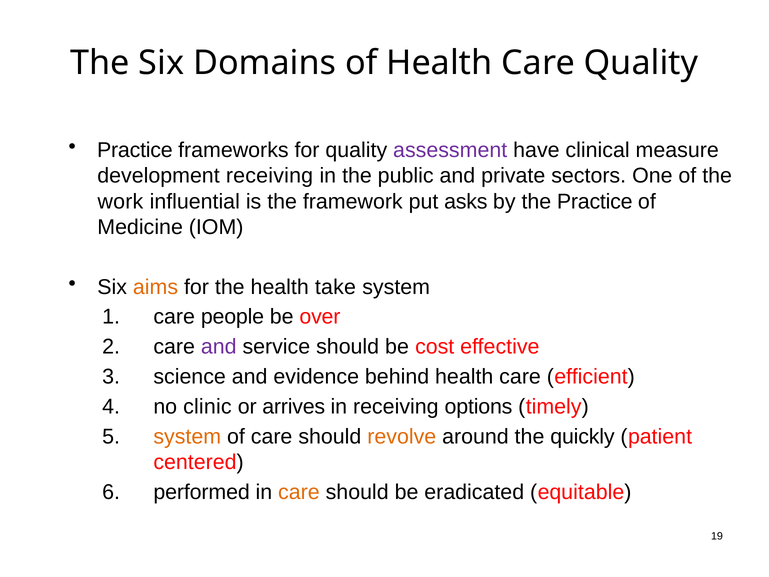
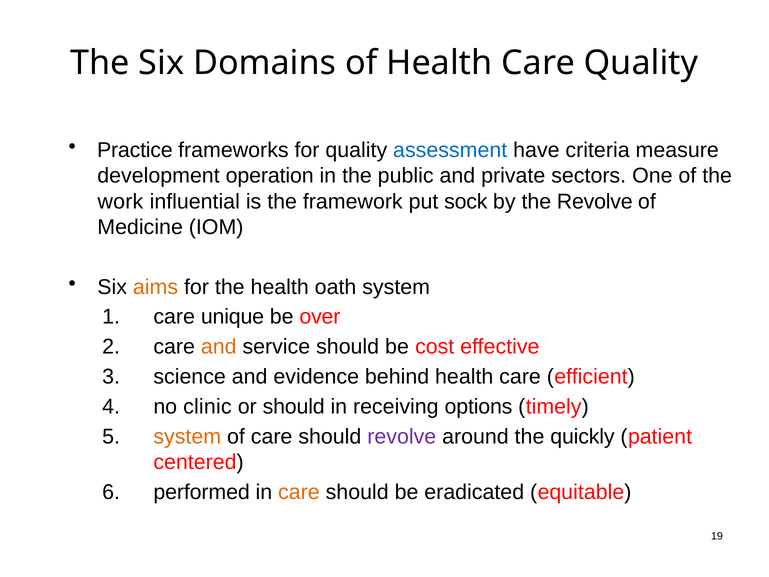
assessment colour: purple -> blue
clinical: clinical -> criteria
development receiving: receiving -> operation
asks: asks -> sock
the Practice: Practice -> Revolve
take: take -> oath
people: people -> unique
and at (219, 347) colour: purple -> orange
or arrives: arrives -> should
revolve at (402, 436) colour: orange -> purple
